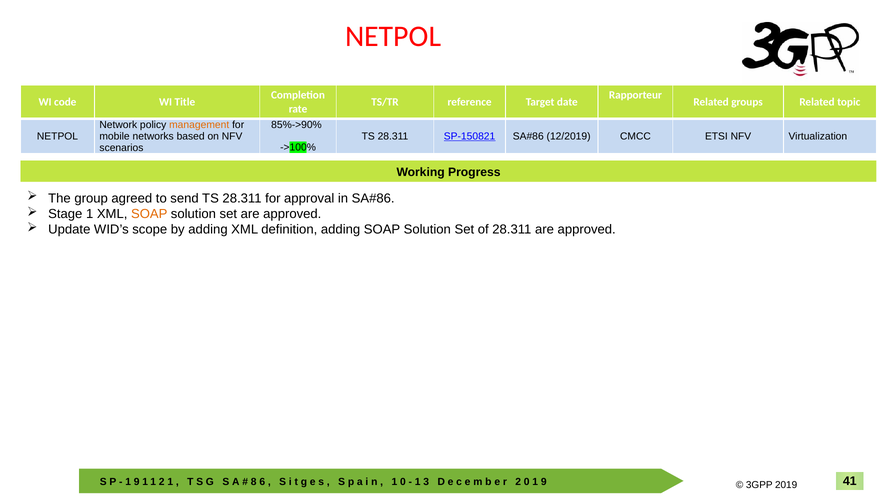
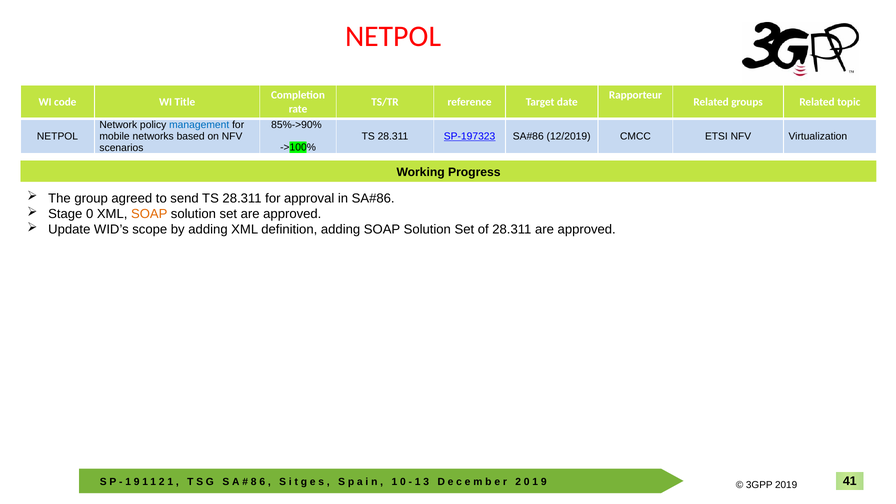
management colour: orange -> blue
SP-150821: SP-150821 -> SP-197323
Stage 1: 1 -> 0
